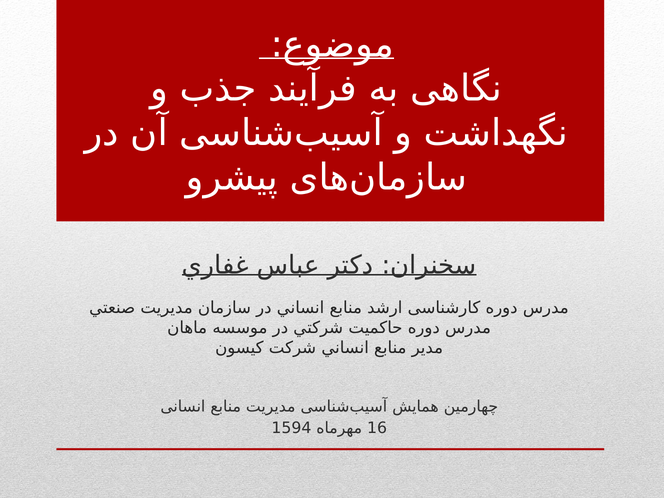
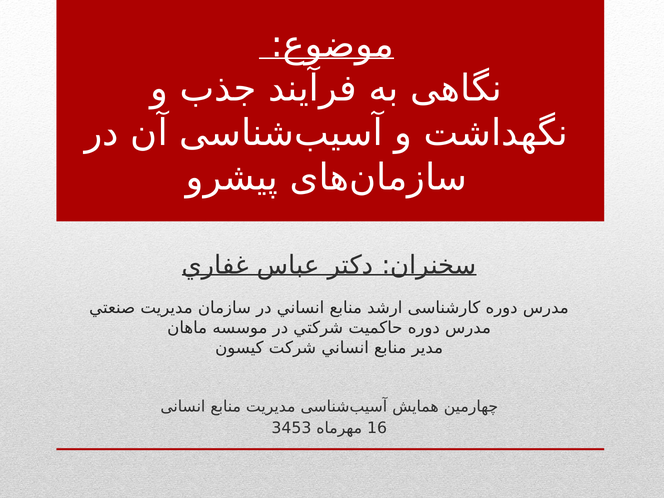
1594: 1594 -> 3453
